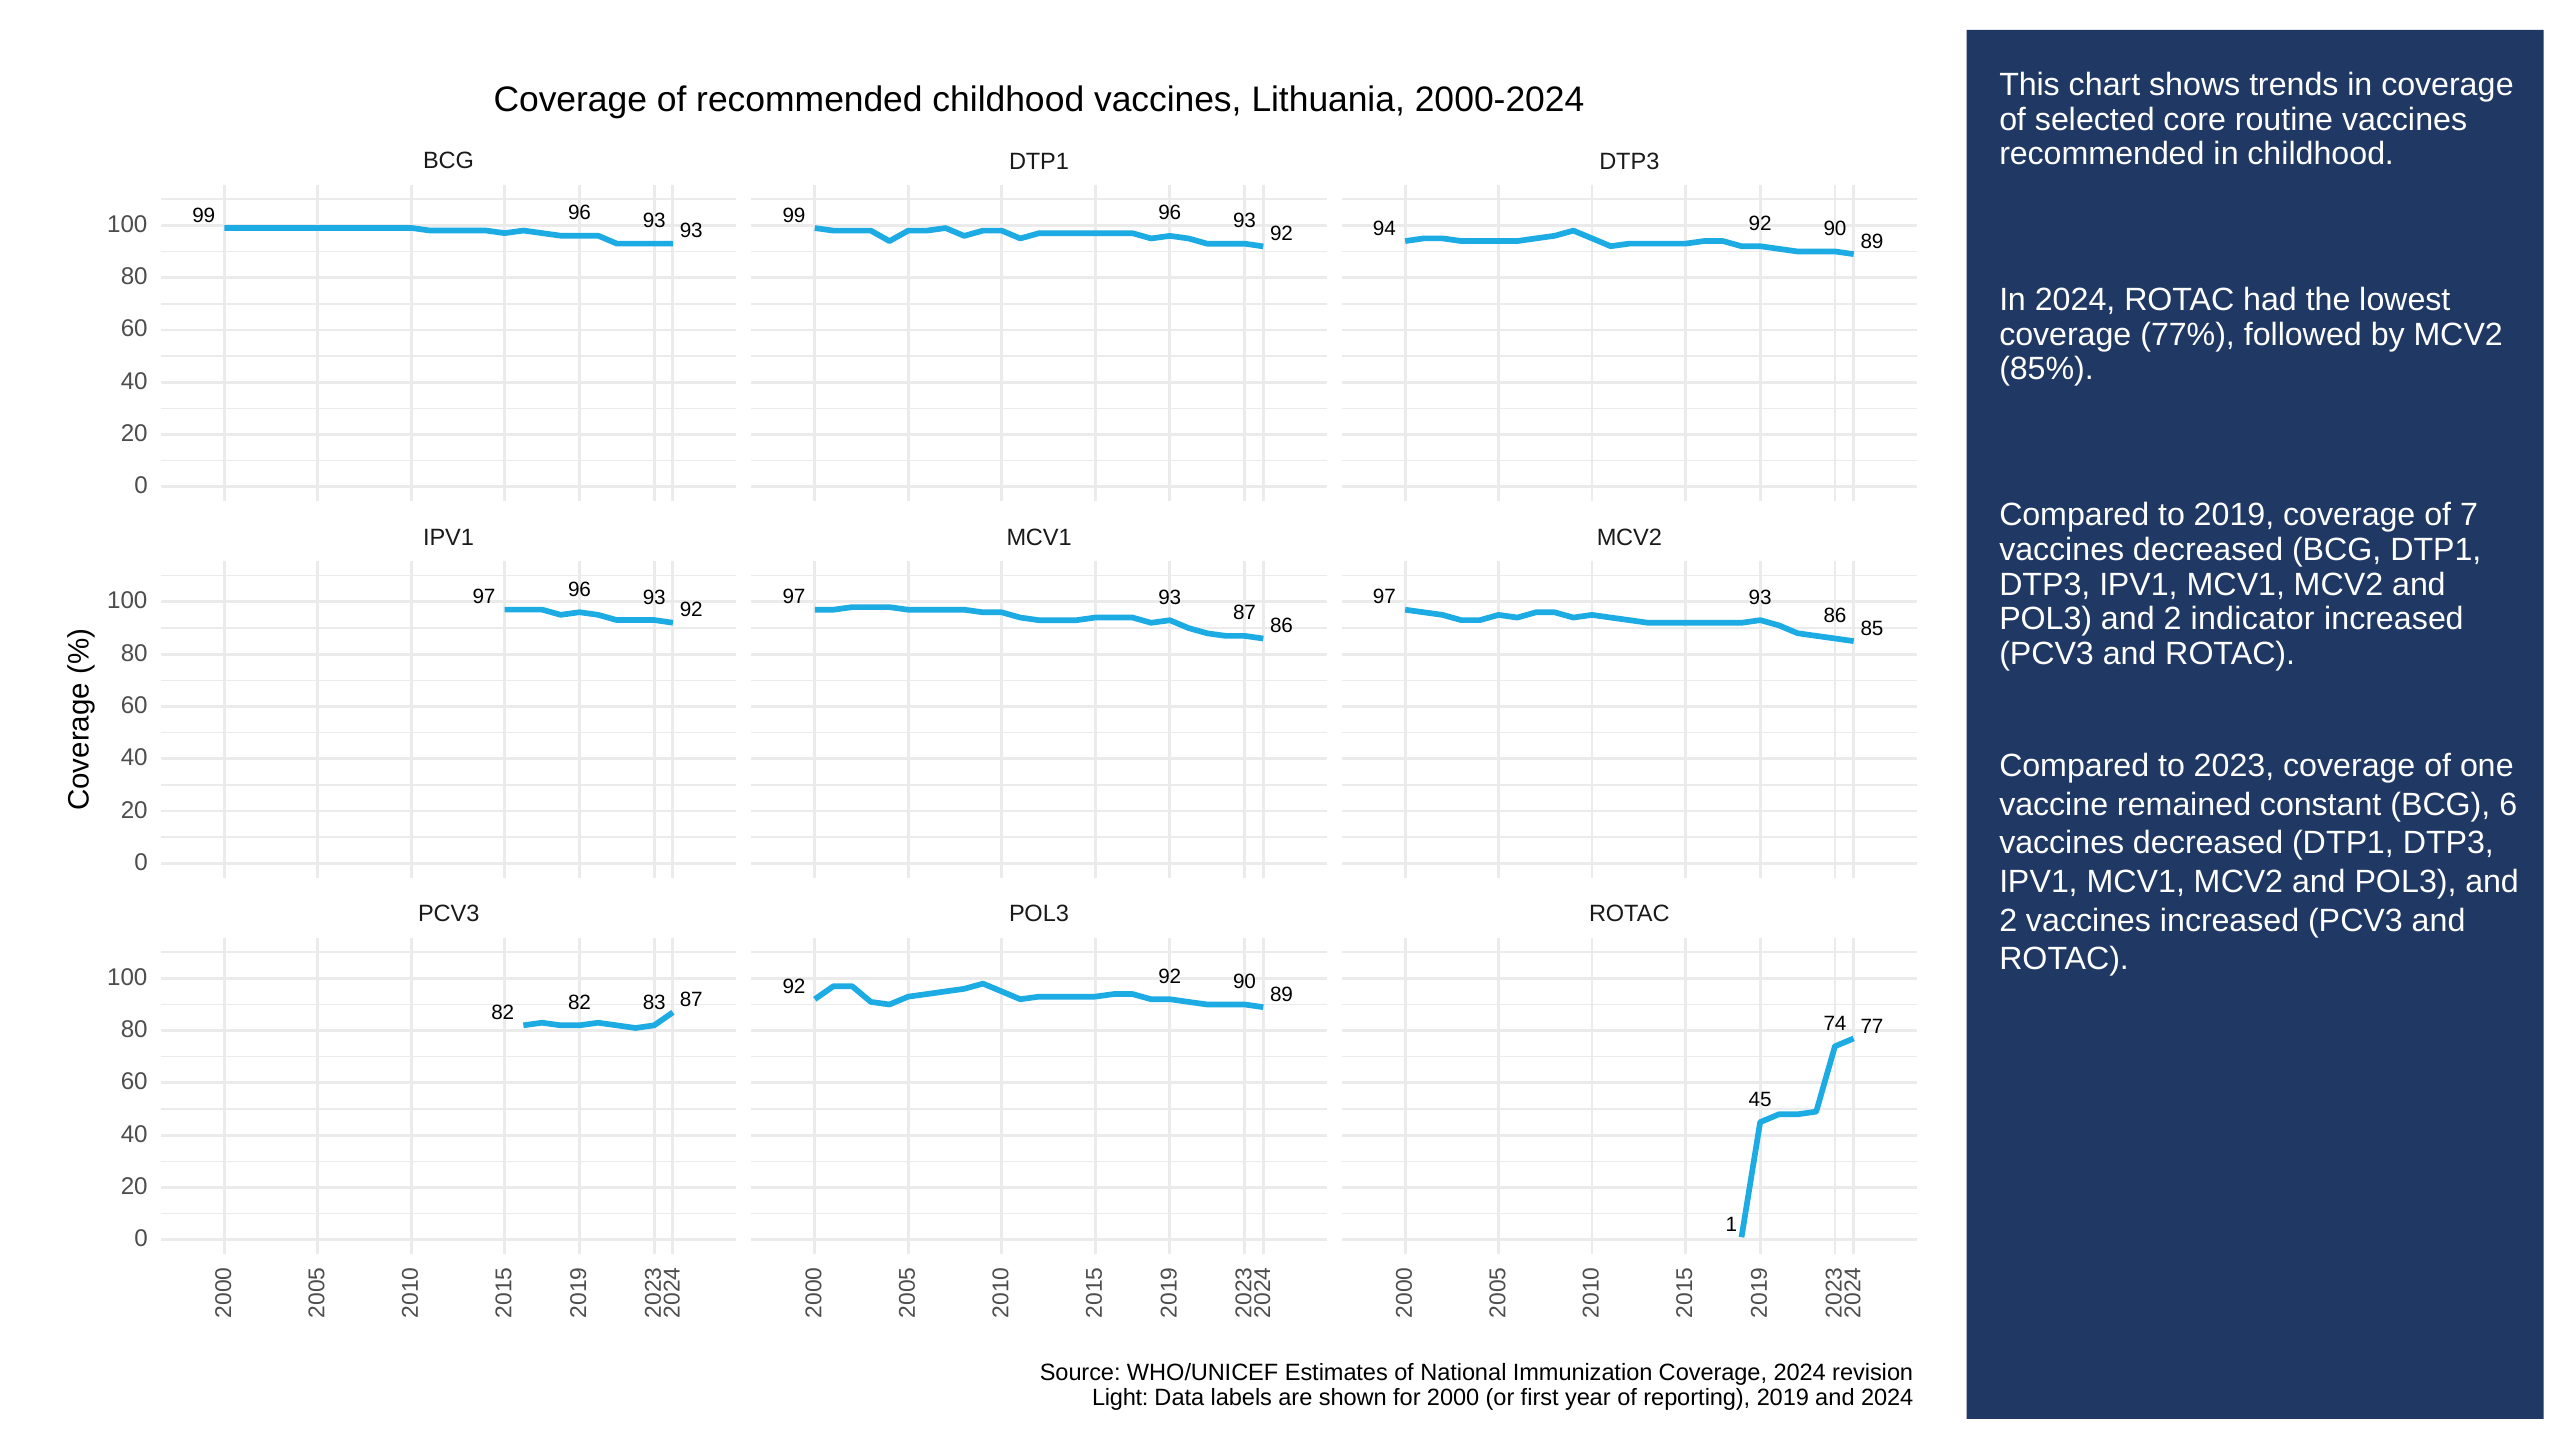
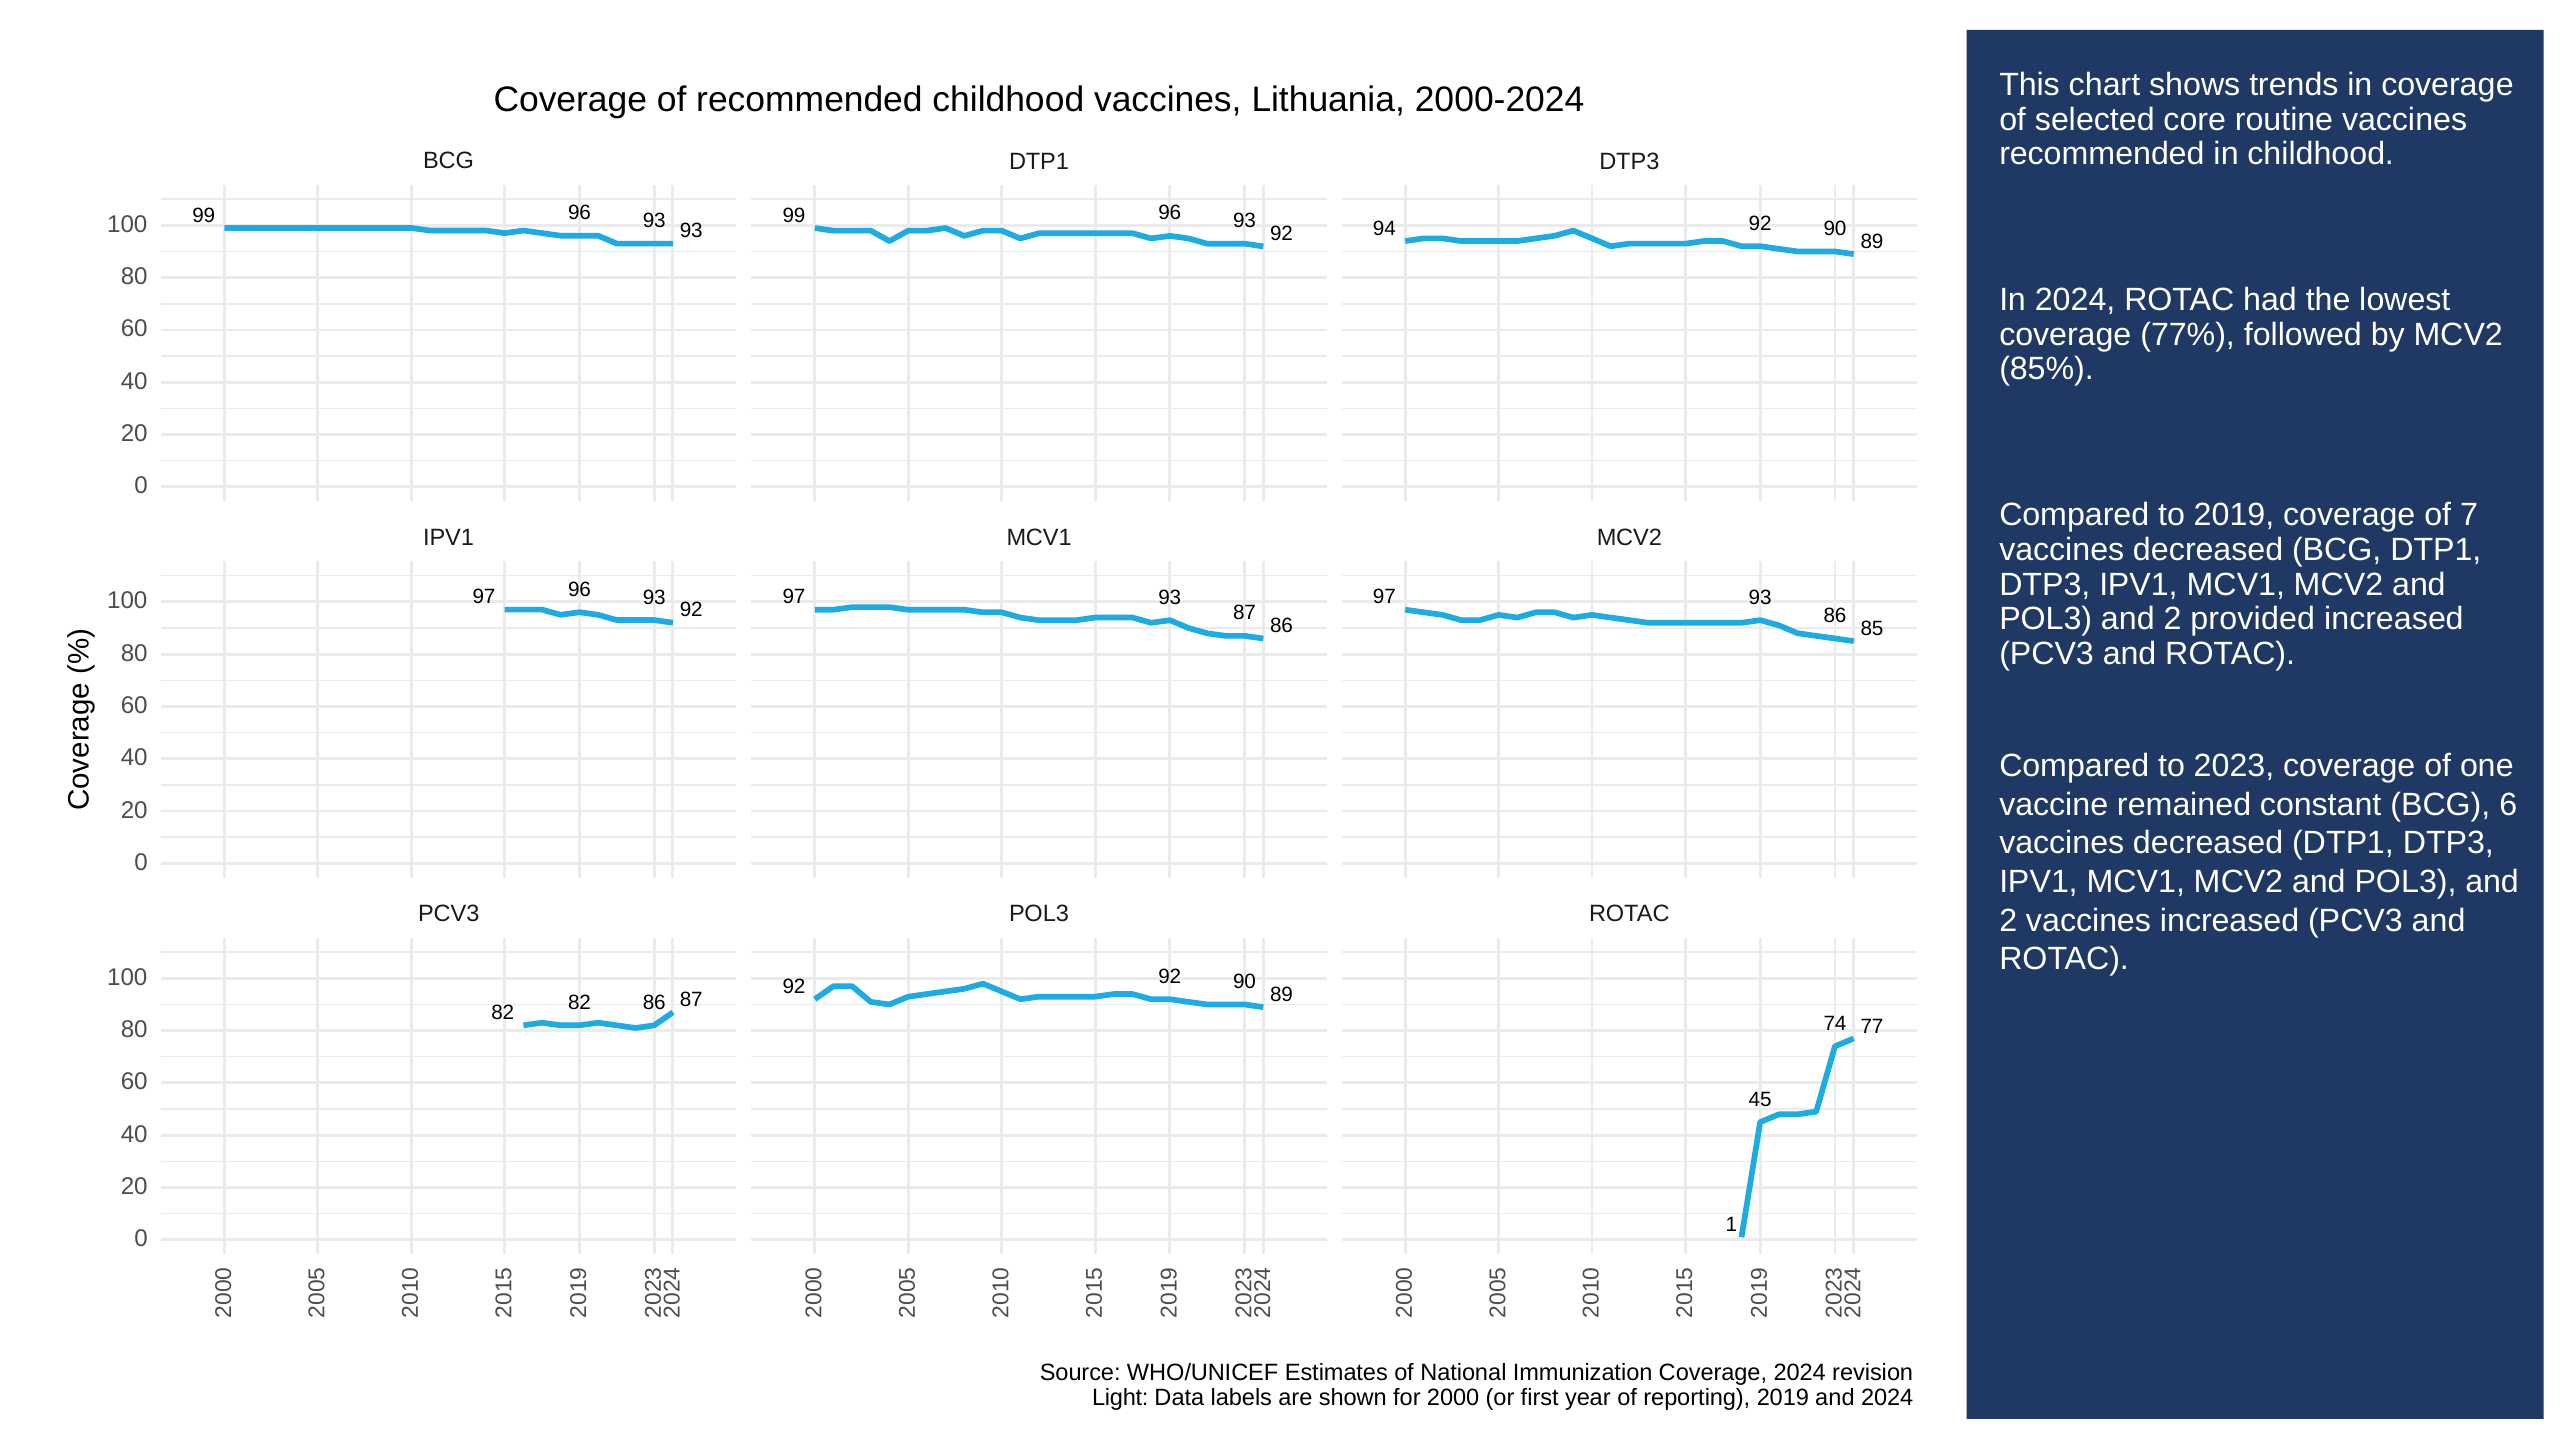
indicator: indicator -> provided
82 83: 83 -> 86
